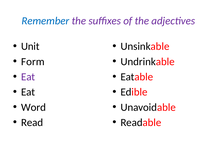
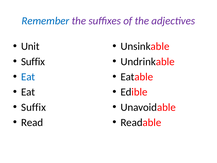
Form at (33, 62): Form -> Suffix
Eat at (28, 77) colour: purple -> blue
Word at (34, 107): Word -> Suffix
